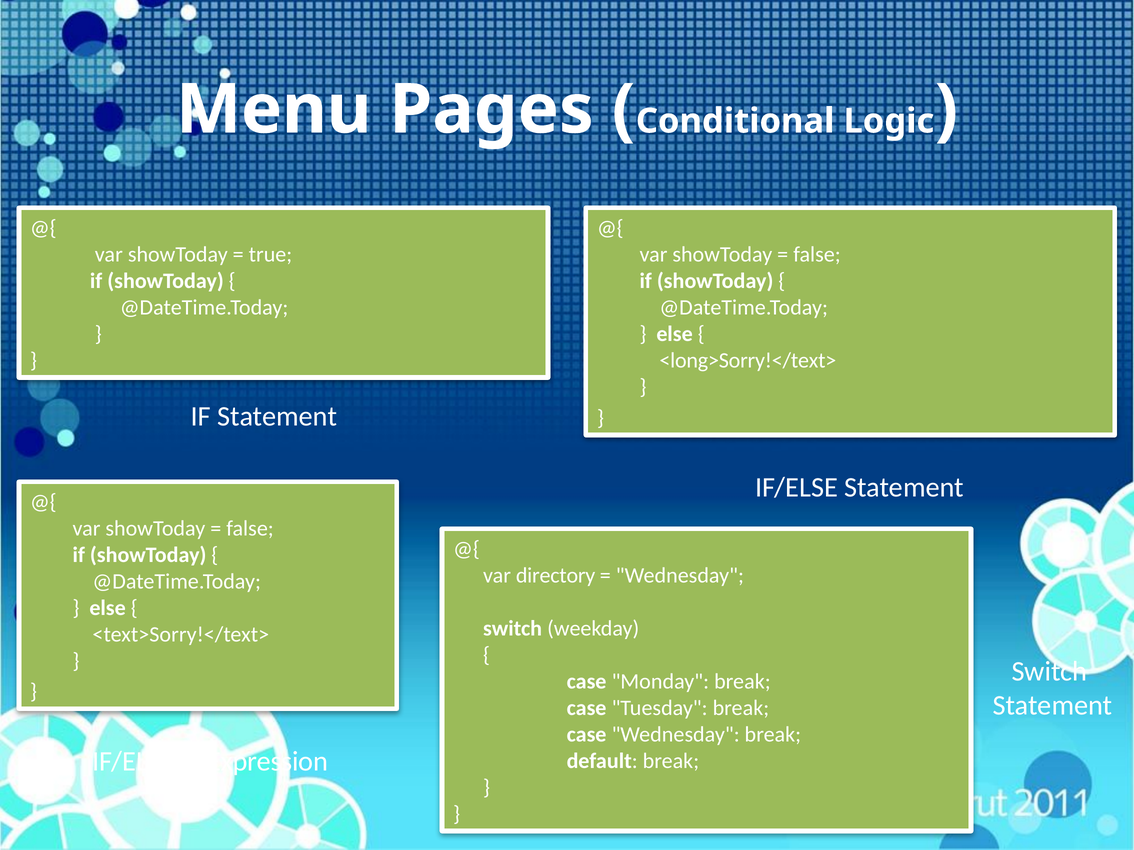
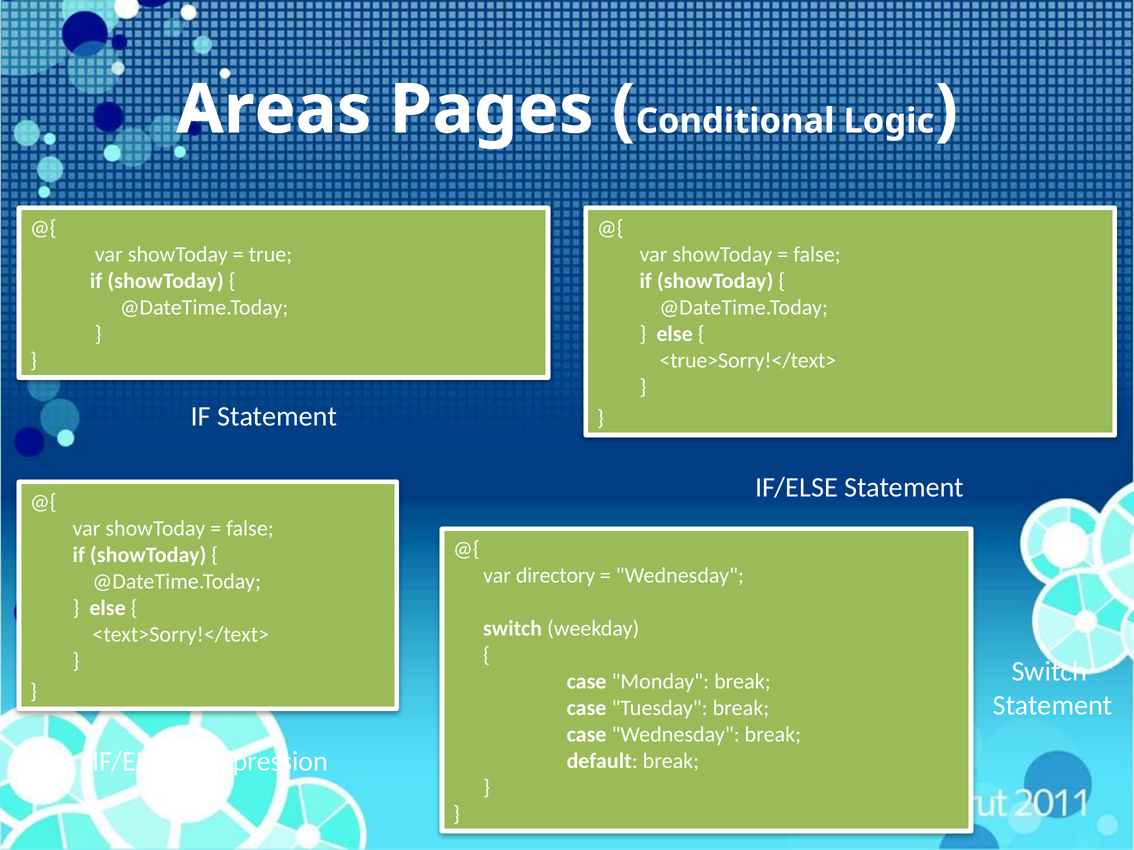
Menu: Menu -> Areas
<long>Sorry!</text>: <long>Sorry!</text> -> <true>Sorry!</text>
